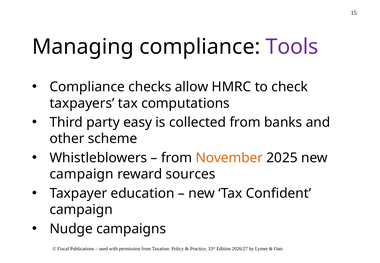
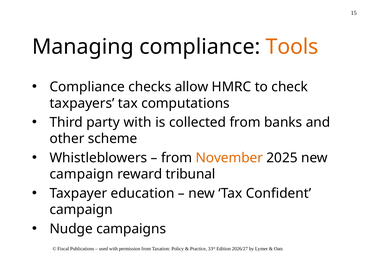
Tools colour: purple -> orange
party easy: easy -> with
sources: sources -> tribunal
